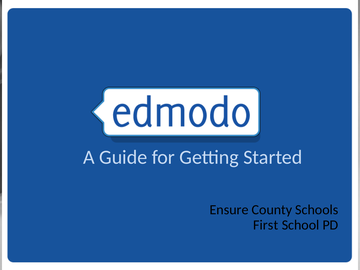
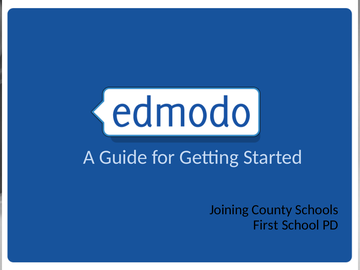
Ensure: Ensure -> Joining
